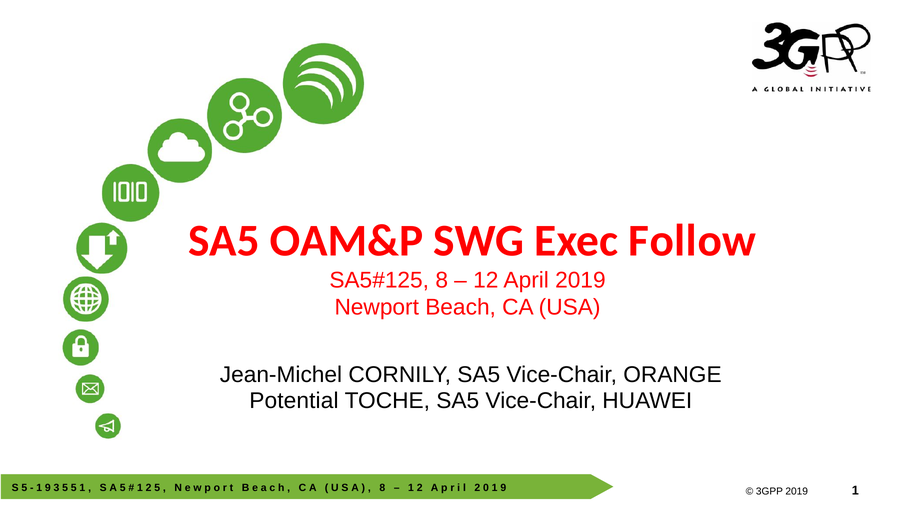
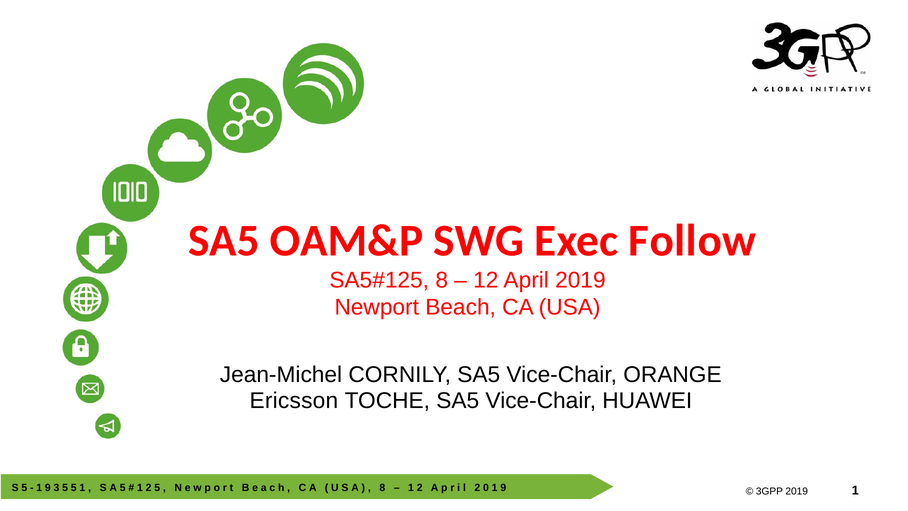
Potential: Potential -> Ericsson
